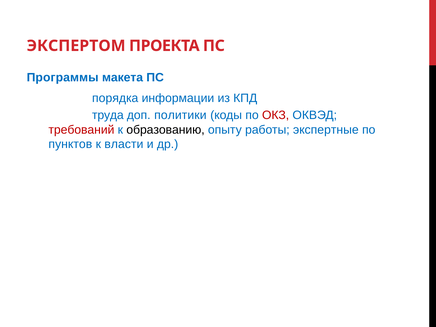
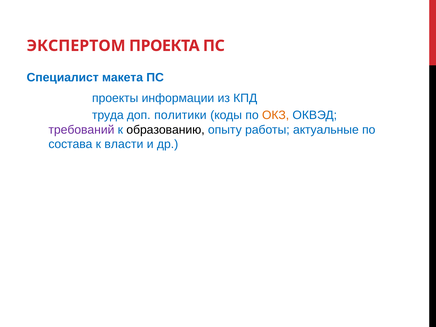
Программы: Программы -> Специалист
порядка: порядка -> проекты
ОКЗ colour: red -> orange
требований colour: red -> purple
экспертные: экспертные -> актуальные
пунктов: пунктов -> состава
